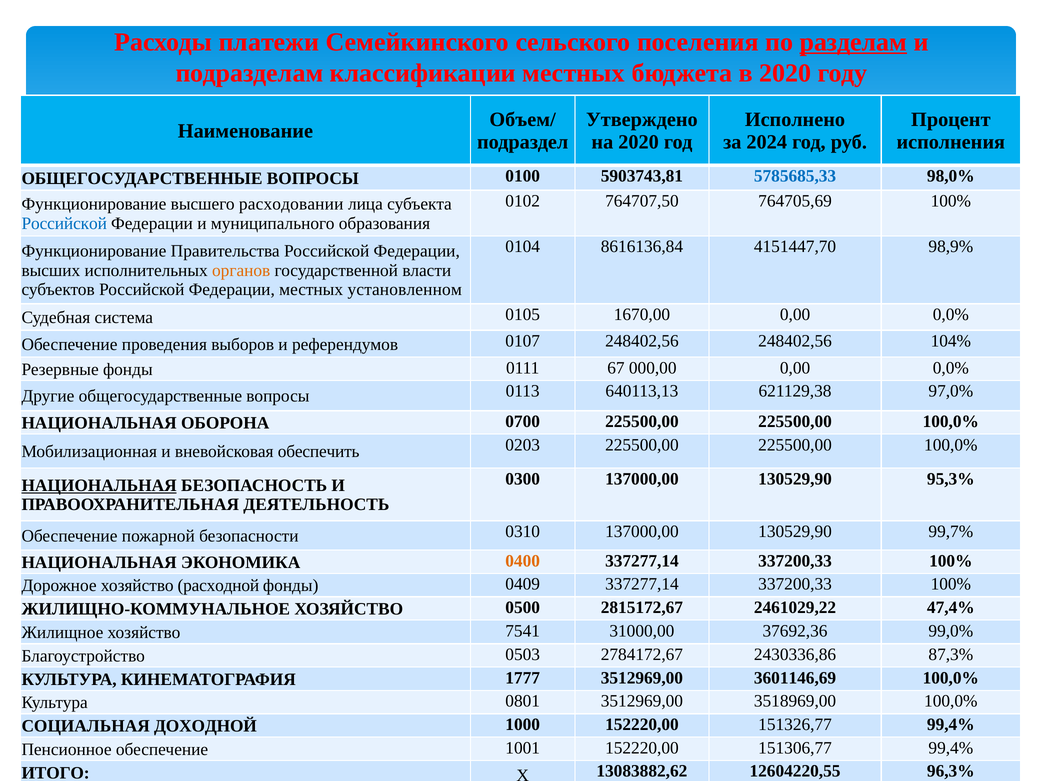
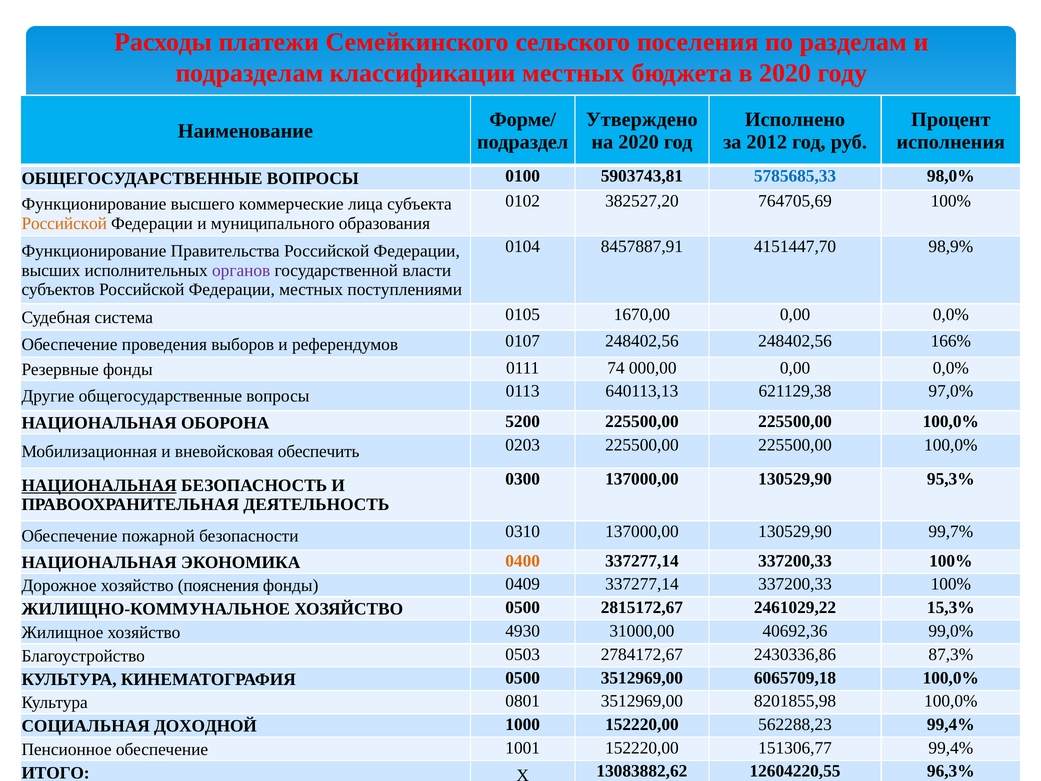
разделам underline: present -> none
Объем/: Объем/ -> Форме/
2024: 2024 -> 2012
764707,50: 764707,50 -> 382527,20
расходовании: расходовании -> коммерческие
Российской at (64, 223) colour: blue -> orange
8616136,84: 8616136,84 -> 8457887,91
органов colour: orange -> purple
установленном: установленном -> поступлениями
104%: 104% -> 166%
67: 67 -> 74
0700: 0700 -> 5200
расходной: расходной -> пояснения
47,4%: 47,4% -> 15,3%
7541: 7541 -> 4930
37692,36: 37692,36 -> 40692,36
КИНЕМАТОГРАФИЯ 1777: 1777 -> 0500
3601146,69: 3601146,69 -> 6065709,18
3518969,00: 3518969,00 -> 8201855,98
151326,77: 151326,77 -> 562288,23
